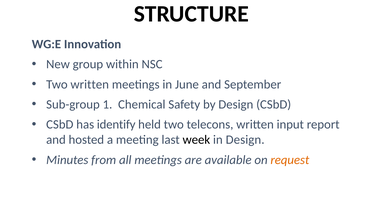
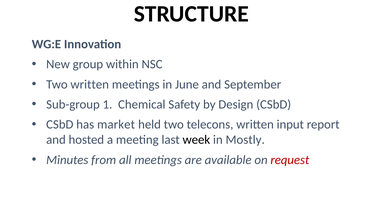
identify: identify -> market
in Design: Design -> Mostly
request colour: orange -> red
